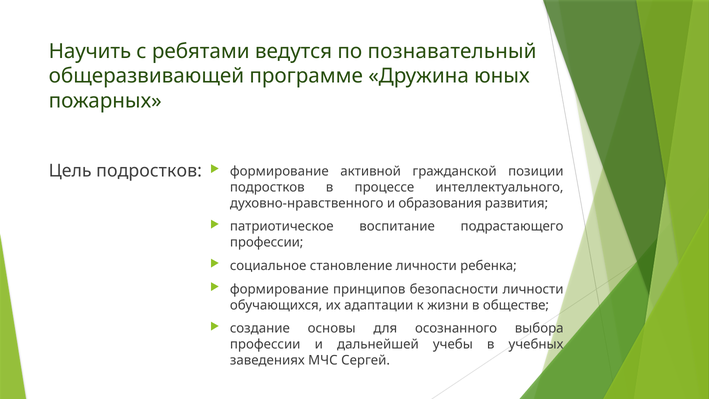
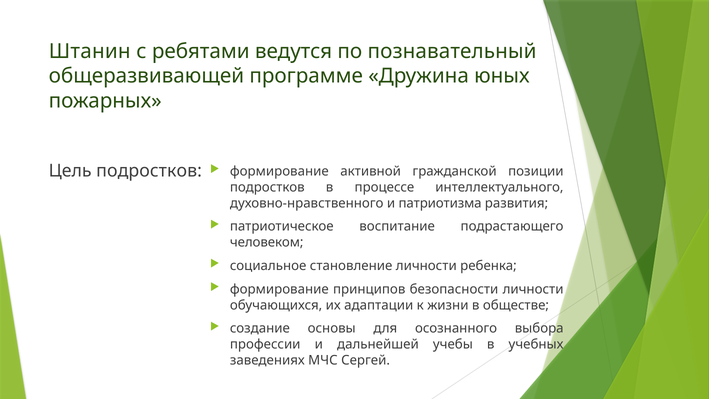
Научить: Научить -> Штанин
образования: образования -> патриотизма
профессии at (267, 242): профессии -> человеком
